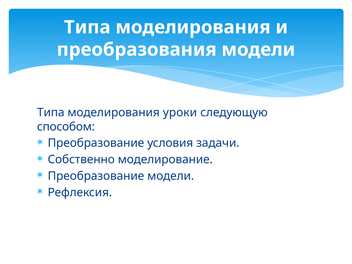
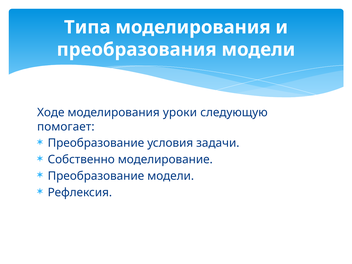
Типа at (51, 113): Типа -> Ходе
способом: способом -> помогает
